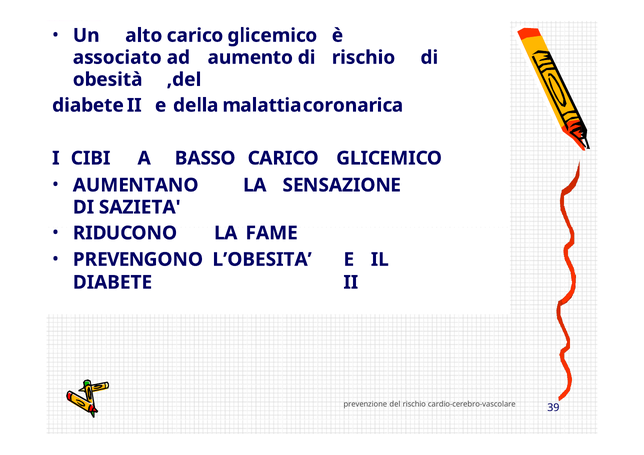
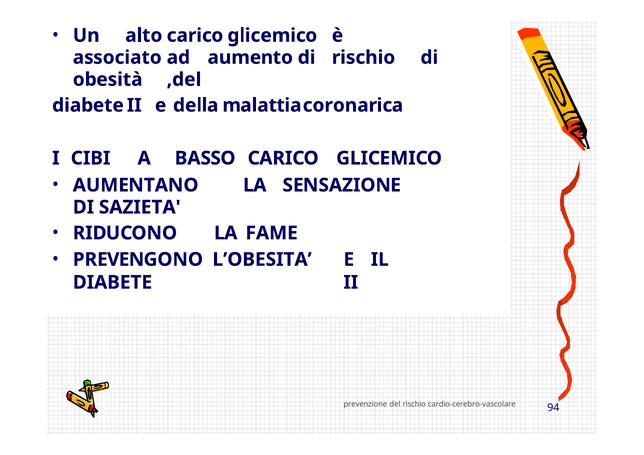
39: 39 -> 94
